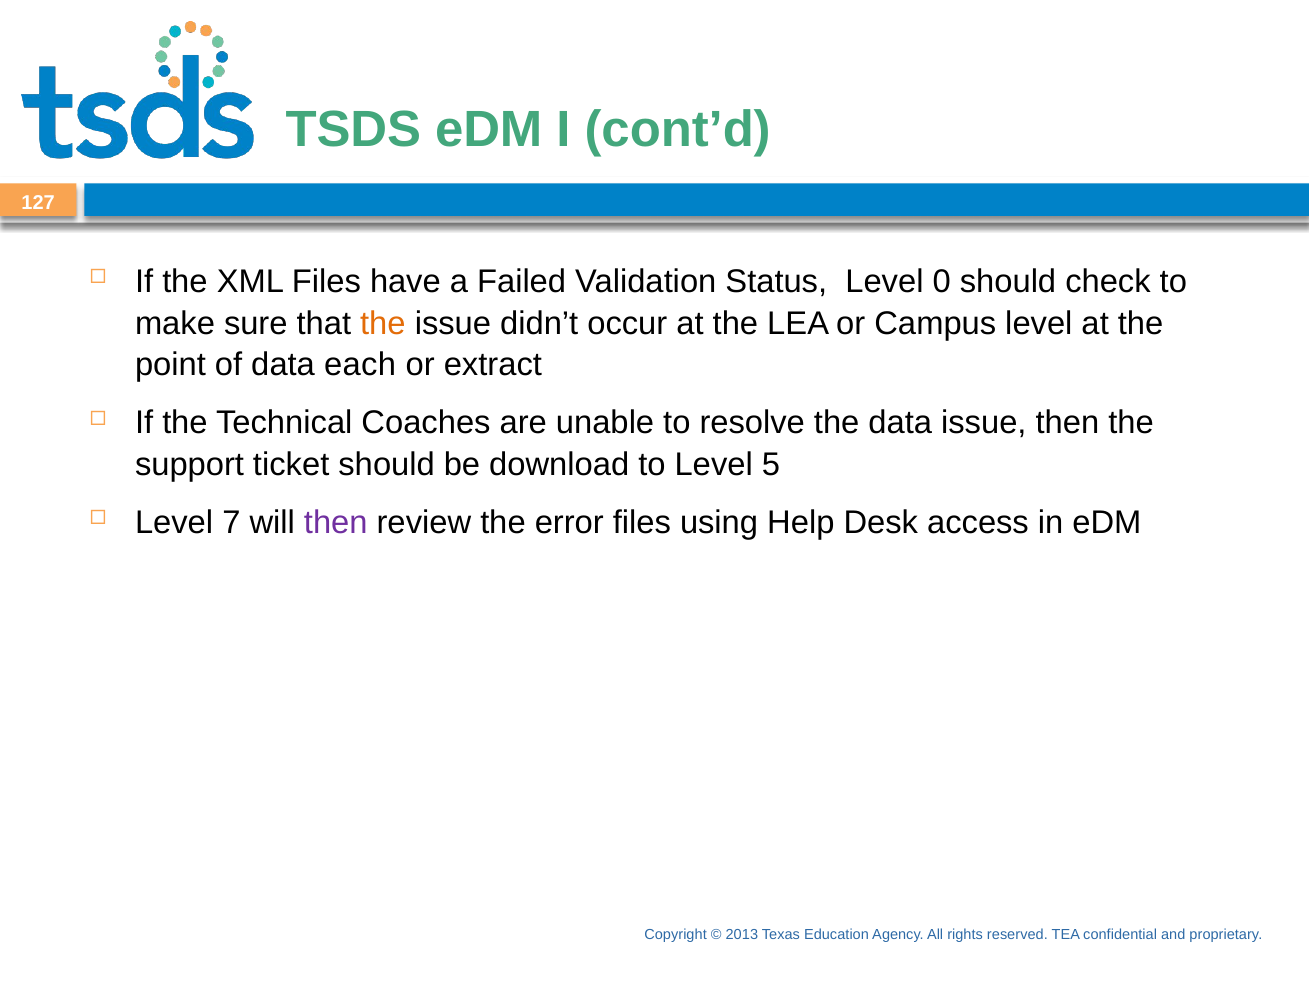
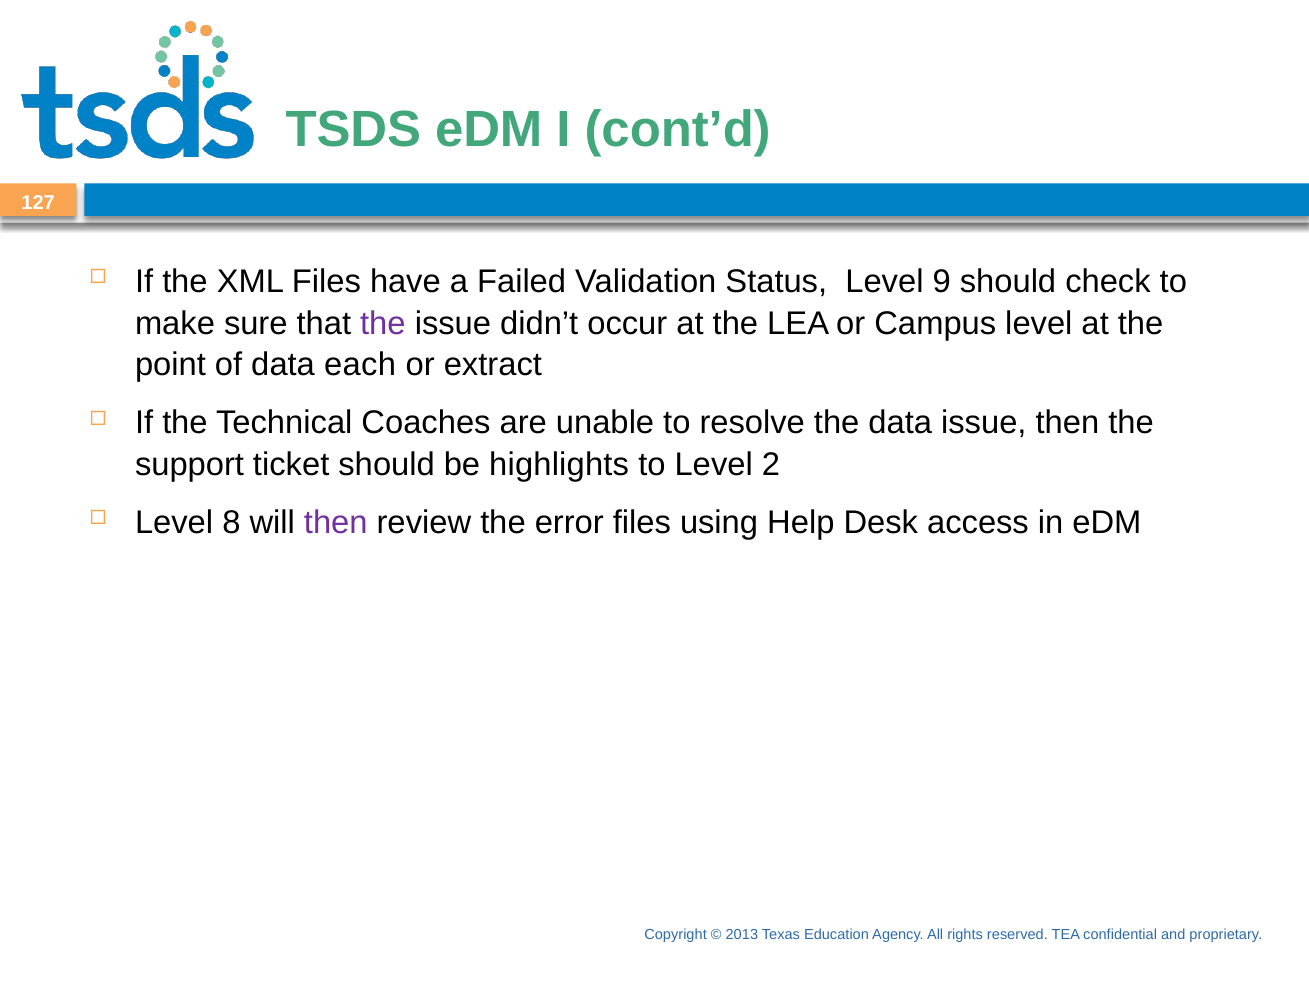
0: 0 -> 9
the at (383, 323) colour: orange -> purple
download: download -> highlights
5: 5 -> 2
7: 7 -> 8
